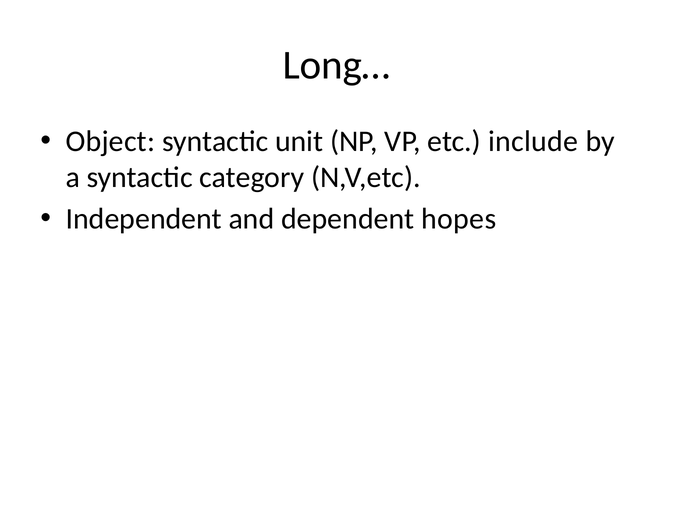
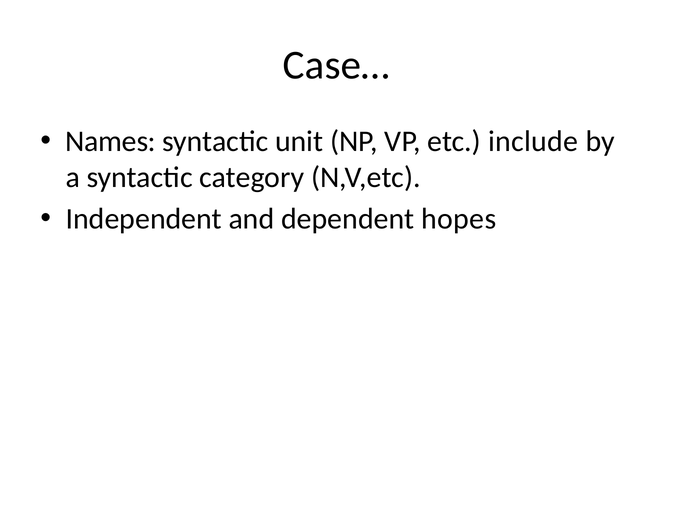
Long…: Long… -> Case…
Object: Object -> Names
